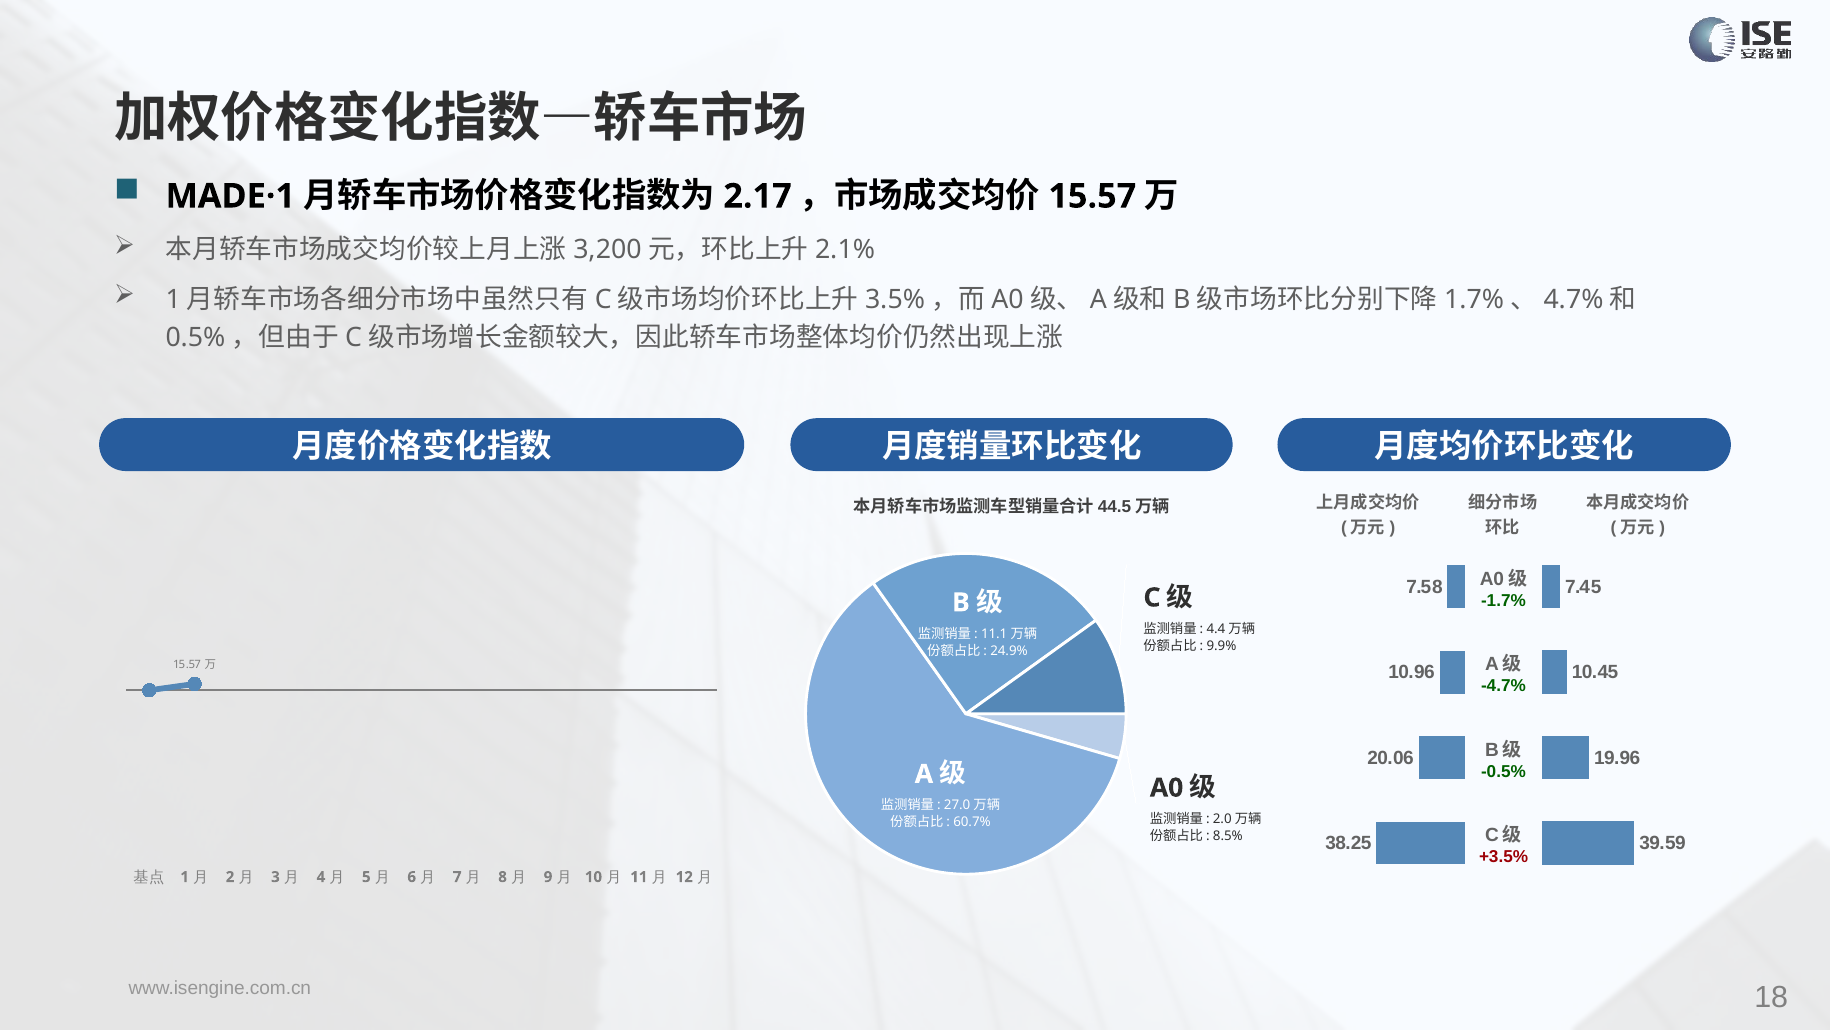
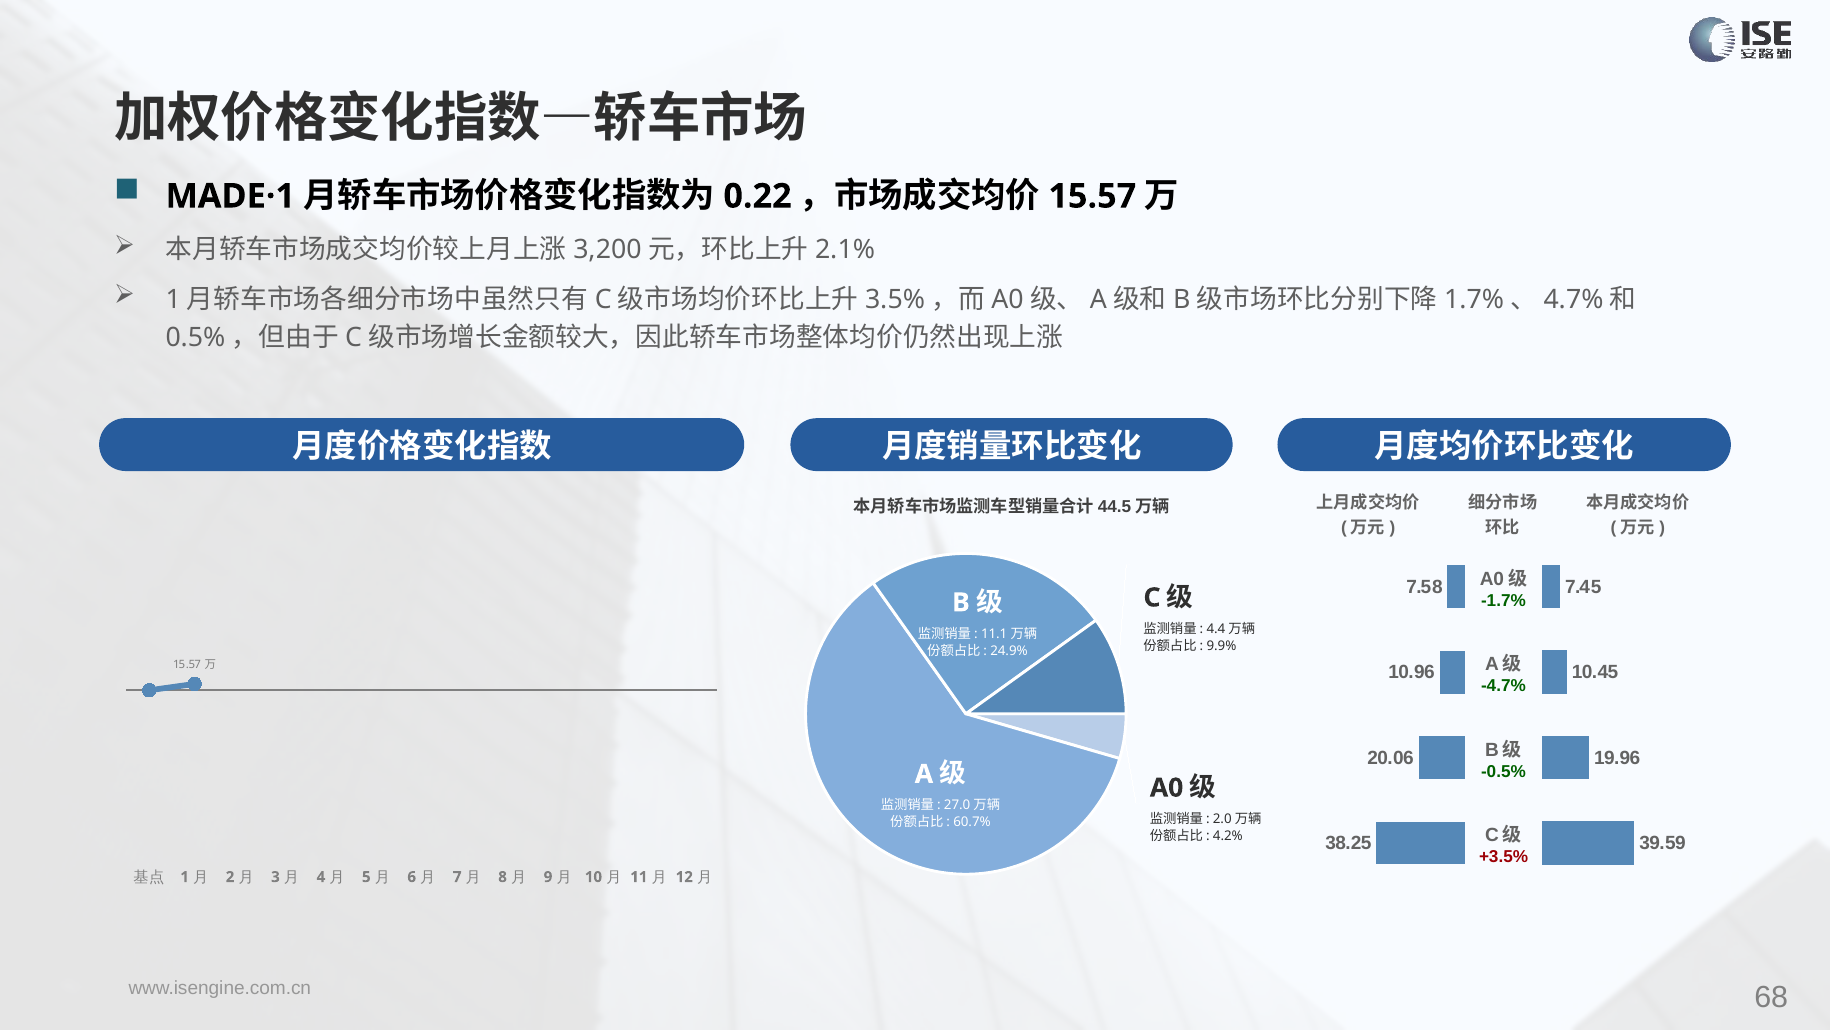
2.17: 2.17 -> 0.22
8.5%: 8.5% -> 4.2%
18: 18 -> 68
